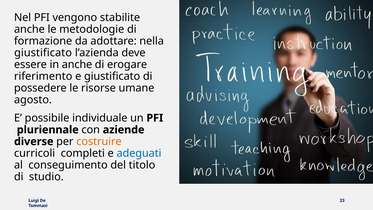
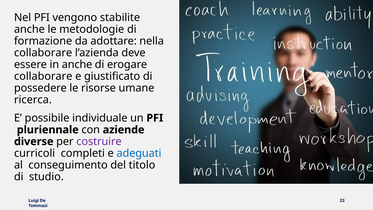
giustificato at (43, 53): giustificato -> collaborare
riferimento at (43, 76): riferimento -> collaborare
agosto: agosto -> ricerca
costruire colour: orange -> purple
